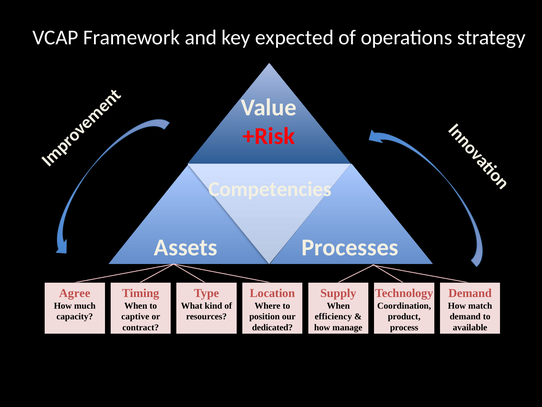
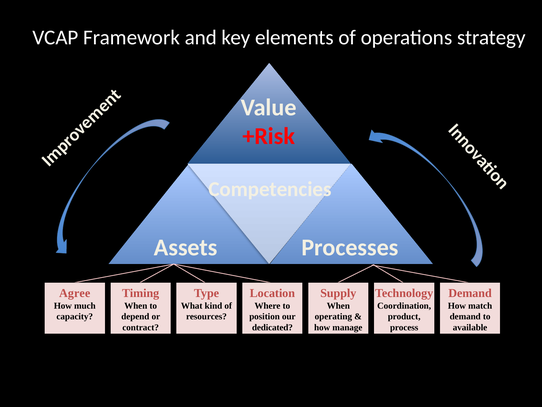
expected: expected -> elements
captive: captive -> depend
efficiency: efficiency -> operating
